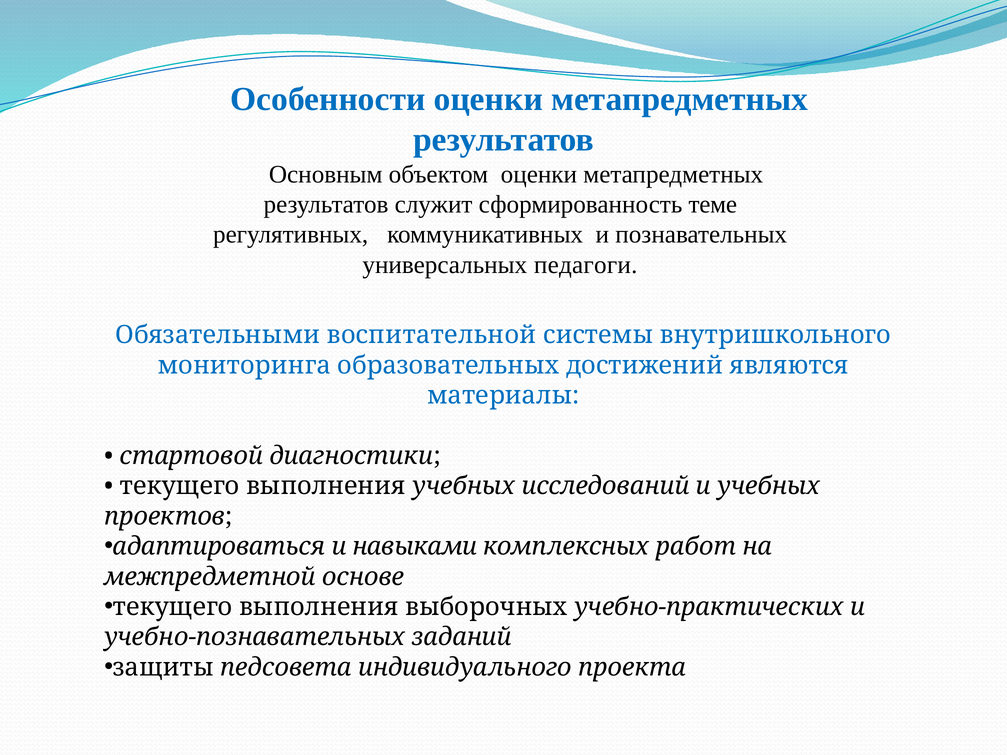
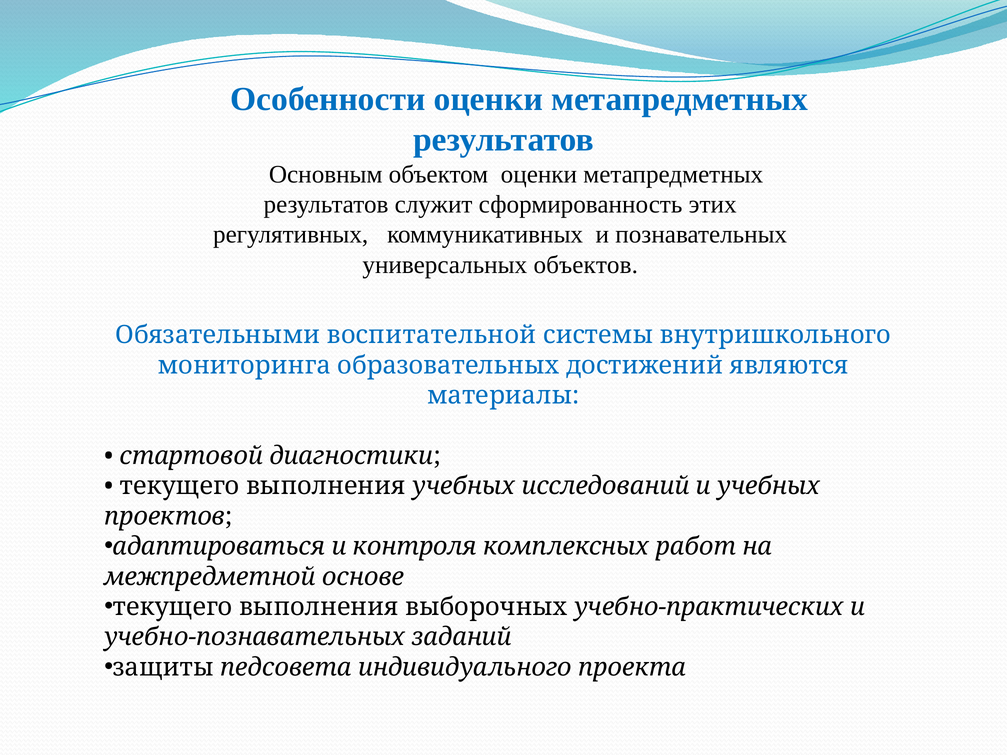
теме: теме -> этих
педагоги: педагоги -> объектов
навыками: навыками -> контроля
